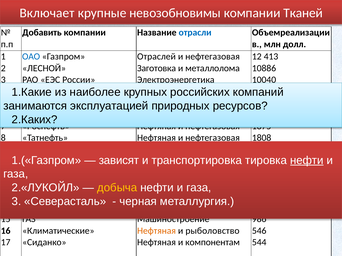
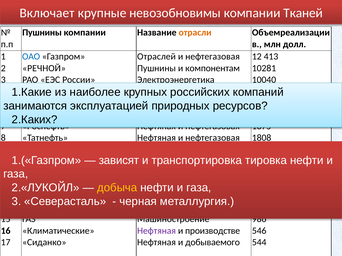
Добавить at (42, 33): Добавить -> Пушнины
отрасли colour: blue -> orange
ЛЕСНОЙ: ЛЕСНОЙ -> РЕЧНОЙ
Заготовка at (157, 68): Заготовка -> Пушнины
металлолома: металлолома -> компонентам
10886: 10886 -> 10281
нефти at (307, 161) underline: present -> none
Нефтяная at (156, 231) colour: orange -> purple
рыболовство: рыболовство -> производстве
компонентам: компонентам -> добываемого
